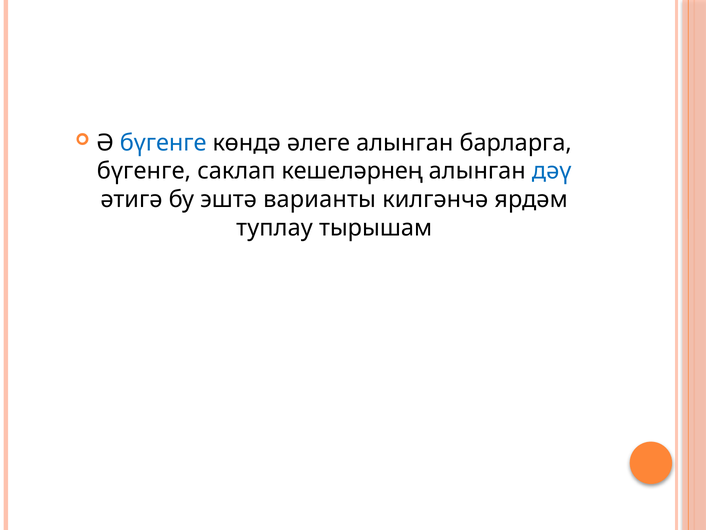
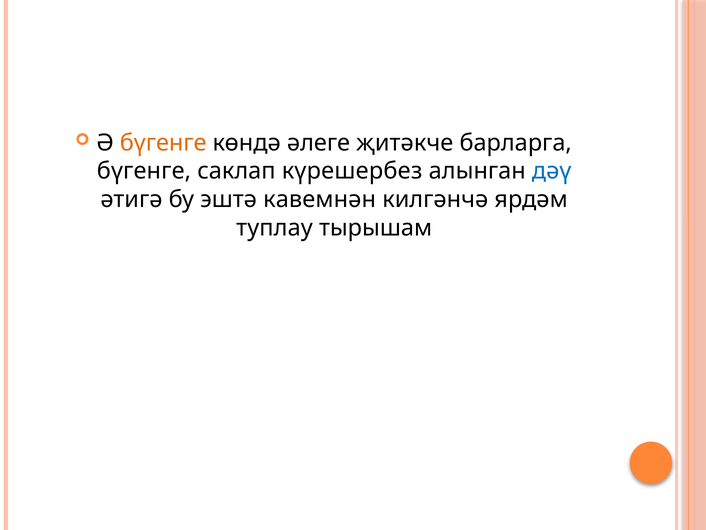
бүгенге at (163, 143) colour: blue -> orange
әлеге алынган: алынган -> җитәкче
кешеләрнең: кешеләрнең -> күрешербез
варианты: варианты -> кавемнән
